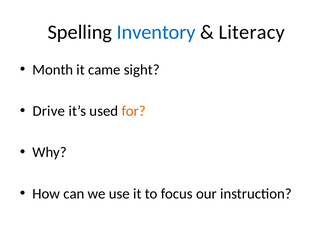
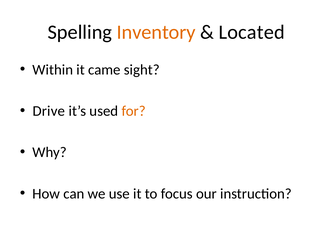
Inventory colour: blue -> orange
Literacy: Literacy -> Located
Month: Month -> Within
